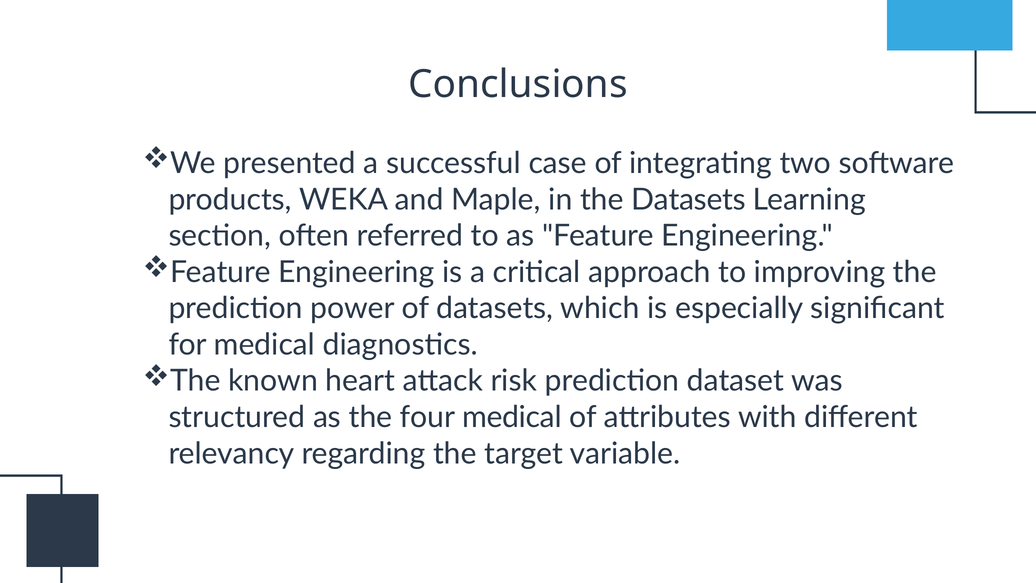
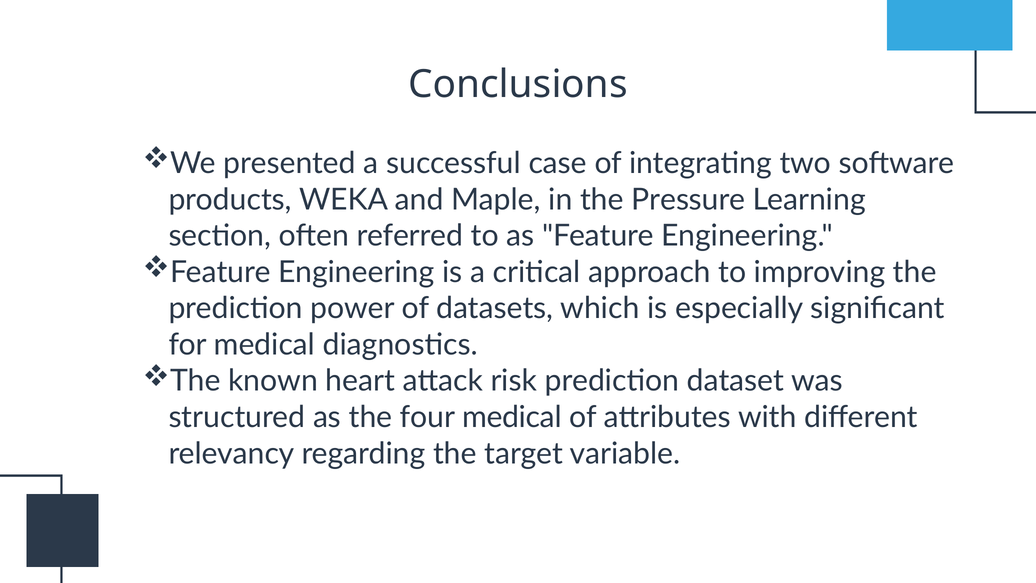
the Datasets: Datasets -> Pressure
